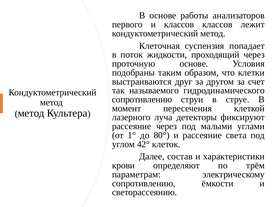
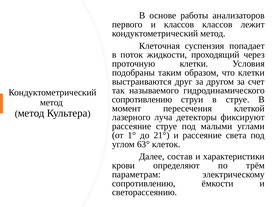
проточную основе: основе -> клетки
рассеяние через: через -> струе
80°: 80° -> 21°
42°: 42° -> 63°
